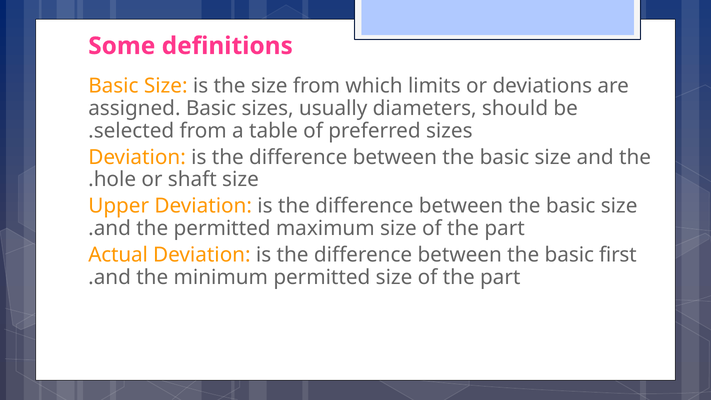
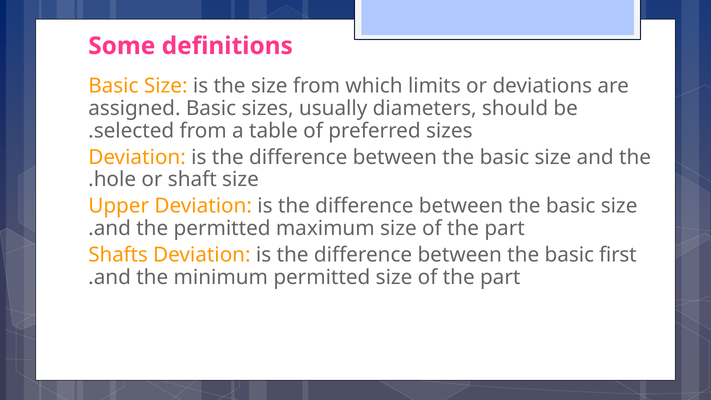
Actual: Actual -> Shafts
